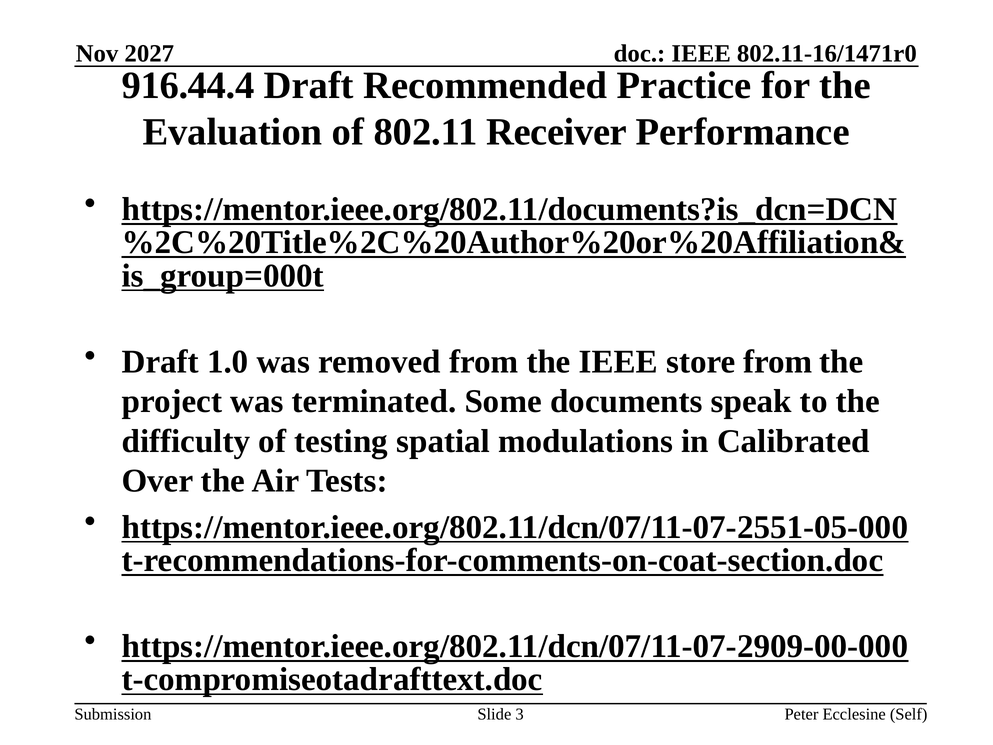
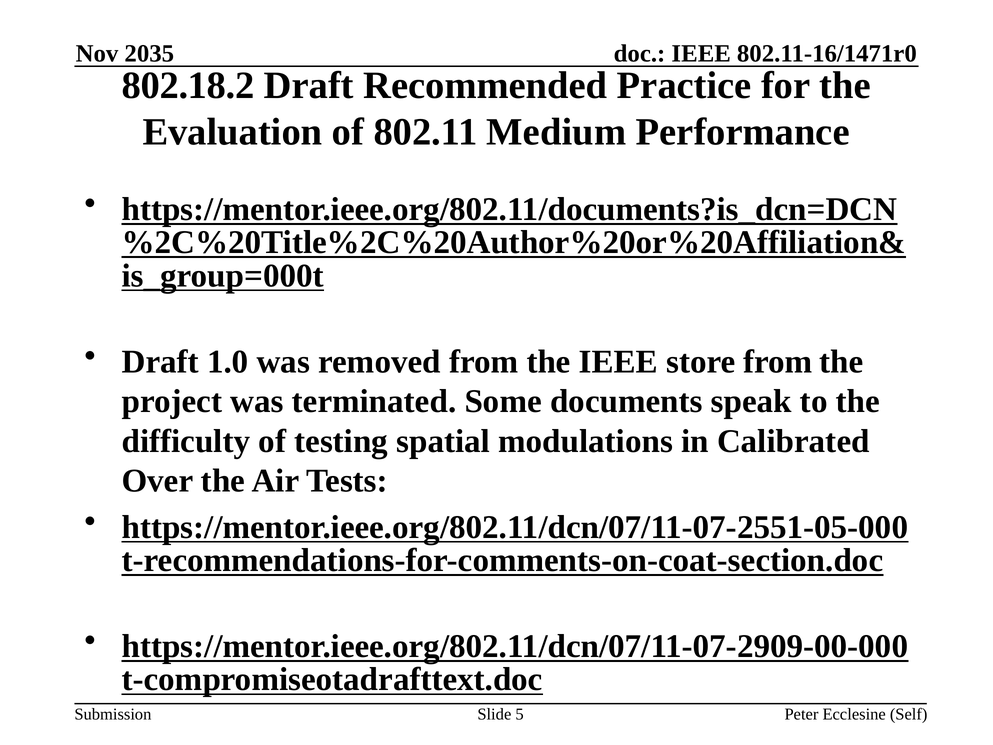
2027: 2027 -> 2035
916.44.4: 916.44.4 -> 802.18.2
Receiver: Receiver -> Medium
3: 3 -> 5
